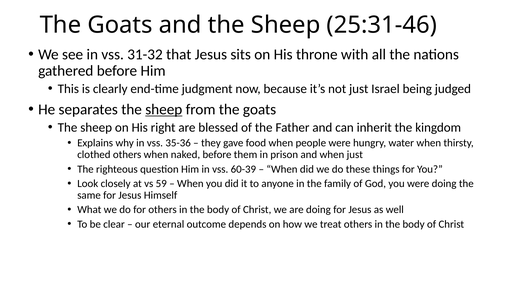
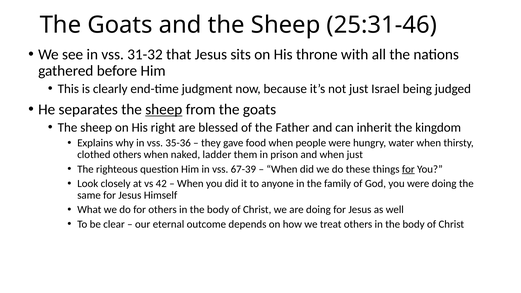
naked before: before -> ladder
60-39: 60-39 -> 67-39
for at (408, 169) underline: none -> present
59: 59 -> 42
